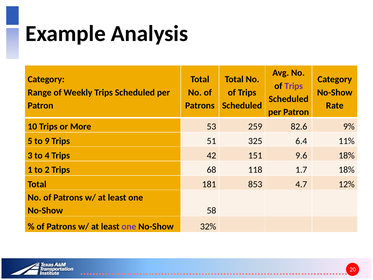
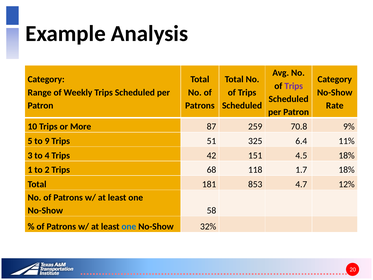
53: 53 -> 87
82.6: 82.6 -> 70.8
9.6: 9.6 -> 4.5
one at (129, 226) colour: purple -> blue
